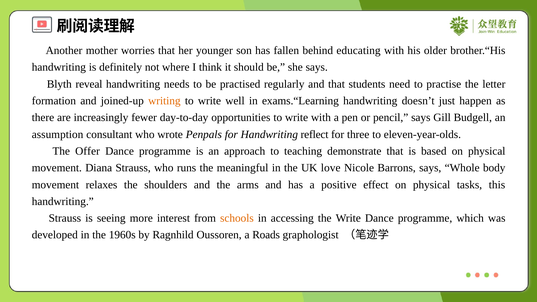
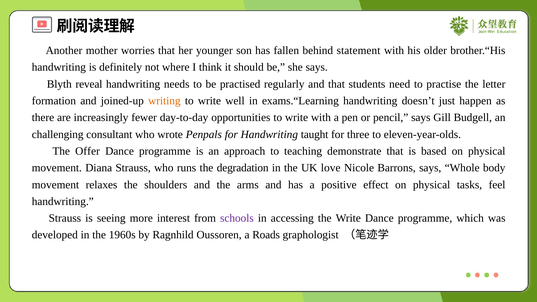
educating: educating -> statement
assumption: assumption -> challenging
reflect: reflect -> taught
meaningful: meaningful -> degradation
this: this -> feel
schools colour: orange -> purple
